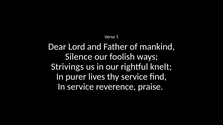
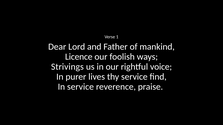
Silence: Silence -> Licence
knelt: knelt -> voice
